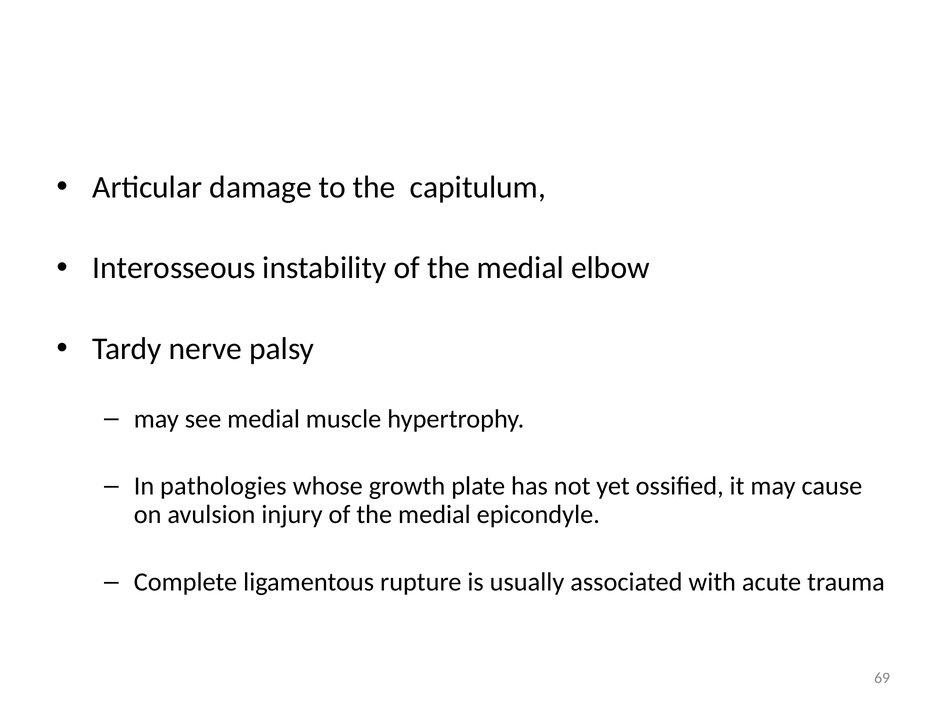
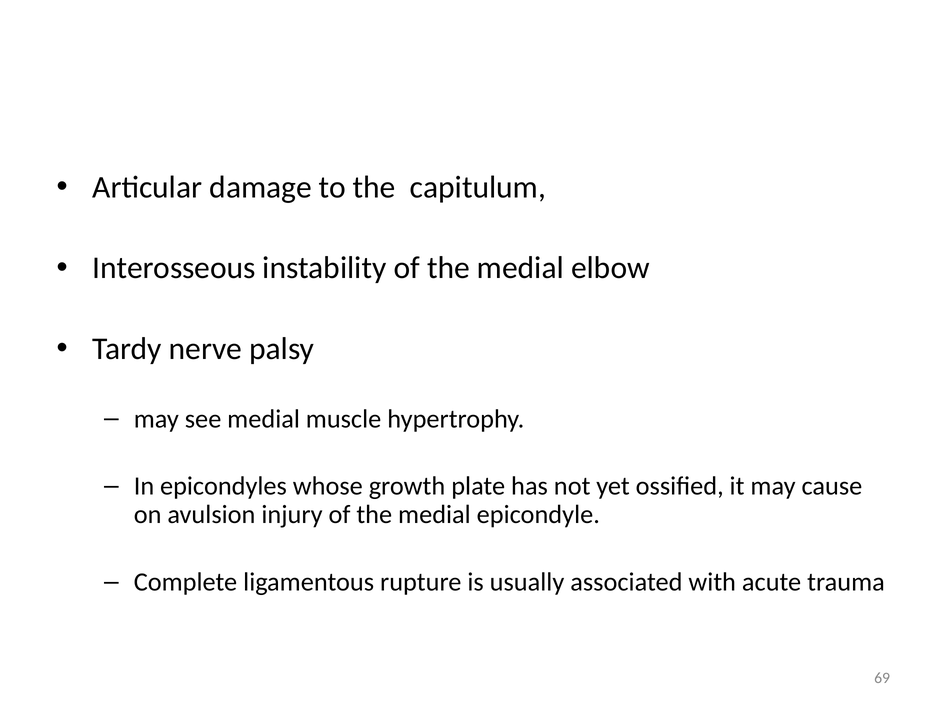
pathologies: pathologies -> epicondyles
